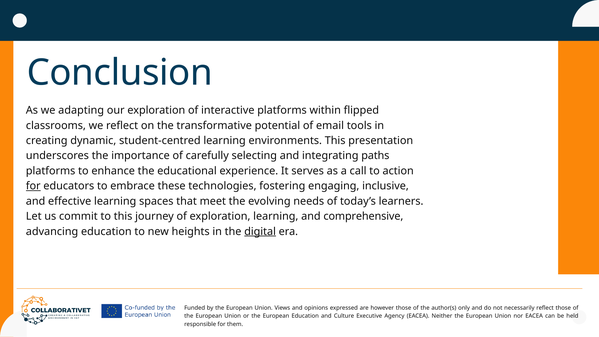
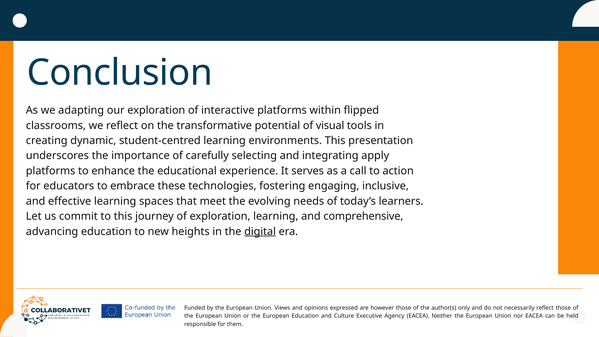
email: email -> visual
paths: paths -> apply
for at (33, 186) underline: present -> none
